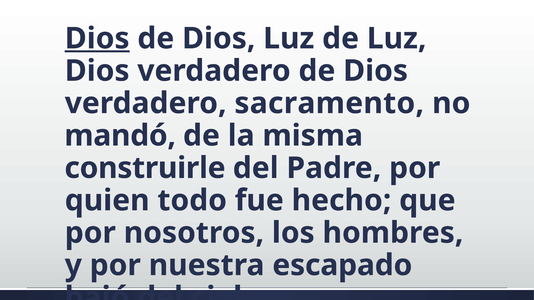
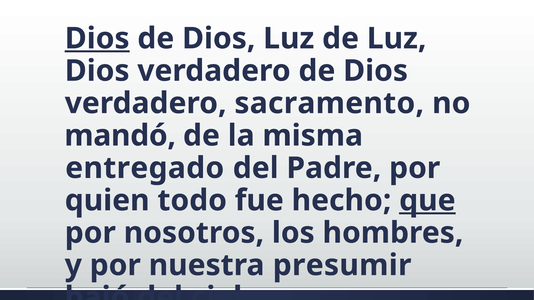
construirle: construirle -> entregado
que underline: none -> present
escapado: escapado -> presumir
